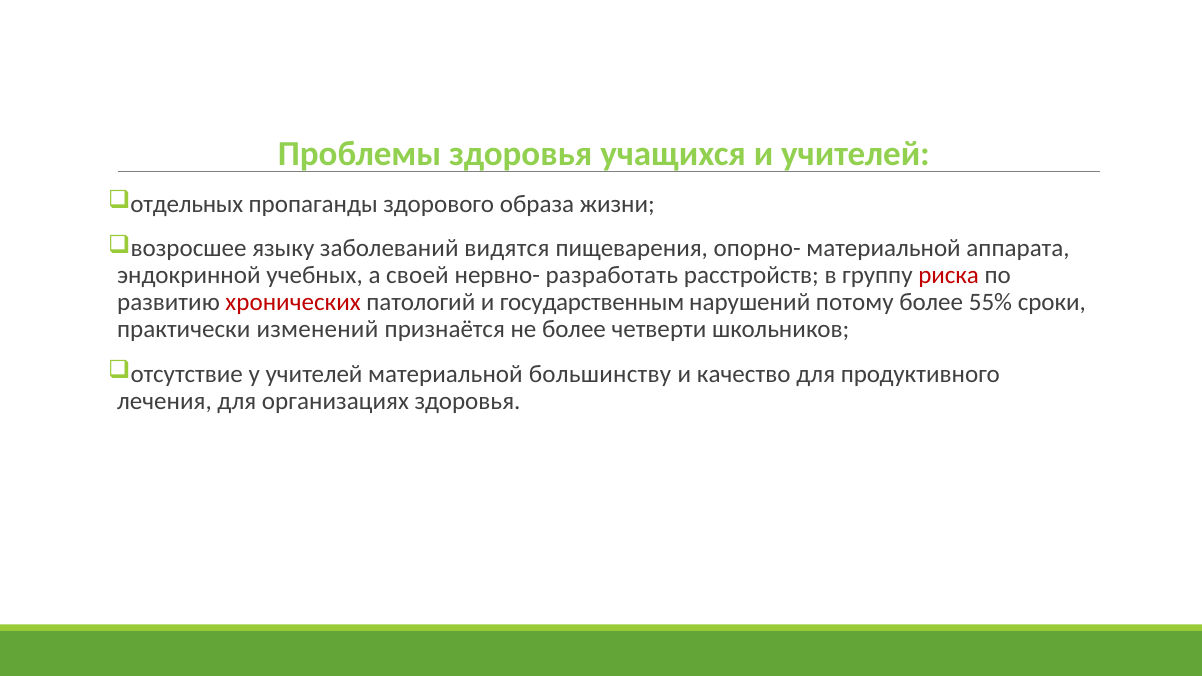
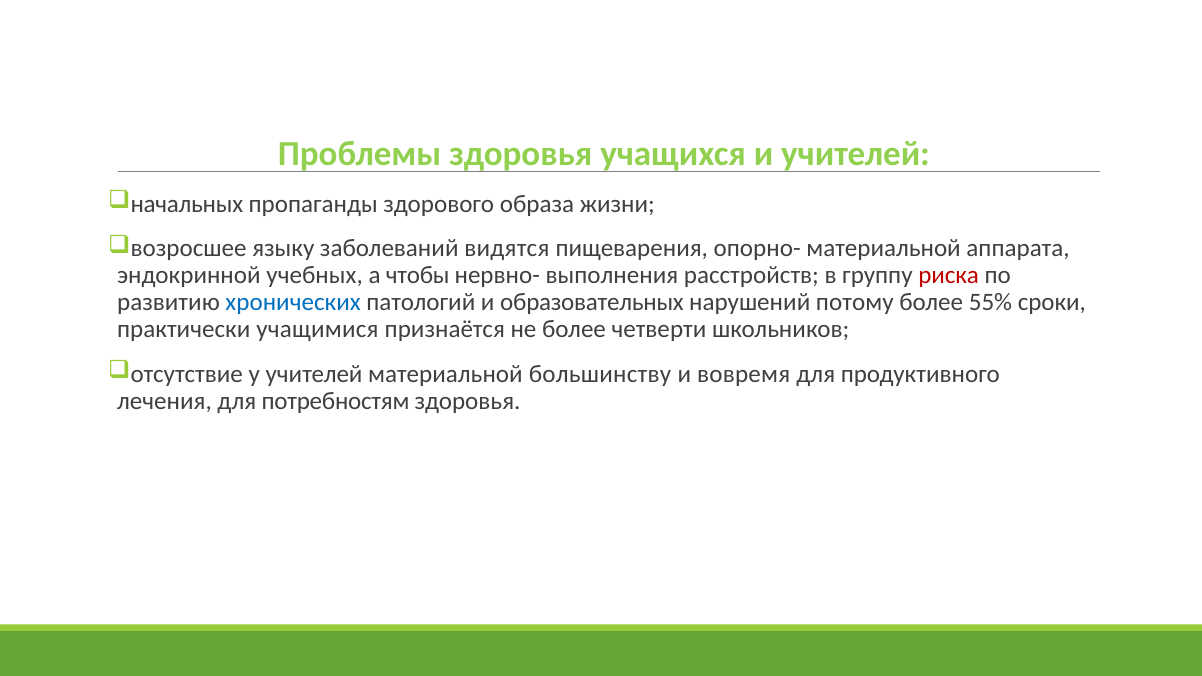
отдельных: отдельных -> начальных
своей: своей -> чтобы
разработать: разработать -> выполнения
хронических colour: red -> blue
государственным: государственным -> образовательных
изменений: изменений -> учащимися
качество: качество -> вовремя
организациях: организациях -> потребностям
